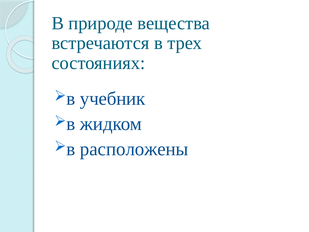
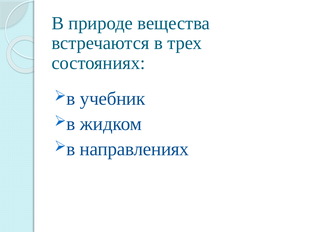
расположены: расположены -> направлениях
